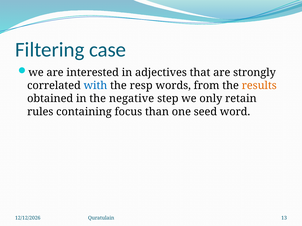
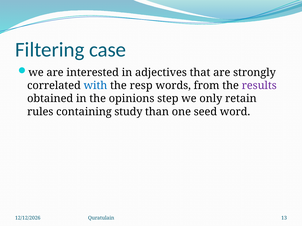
results colour: orange -> purple
negative: negative -> opinions
focus: focus -> study
